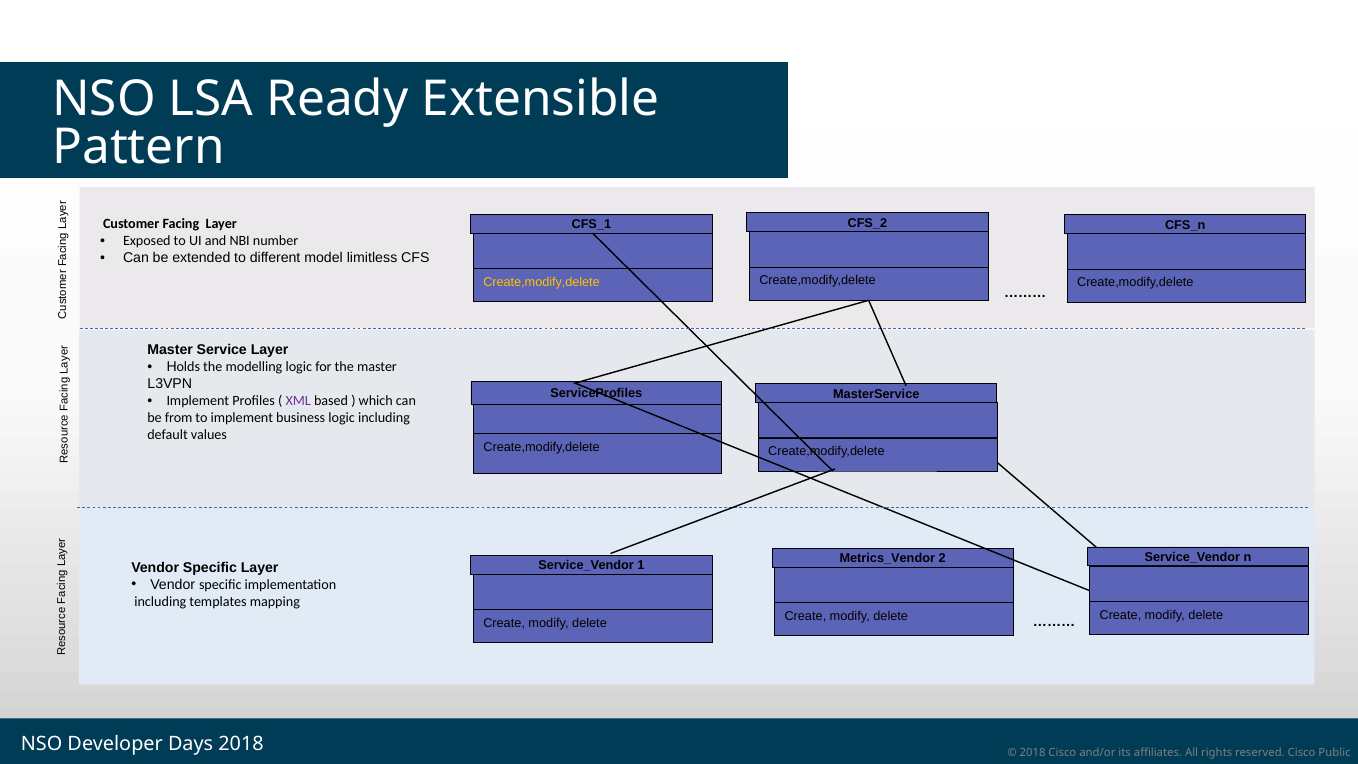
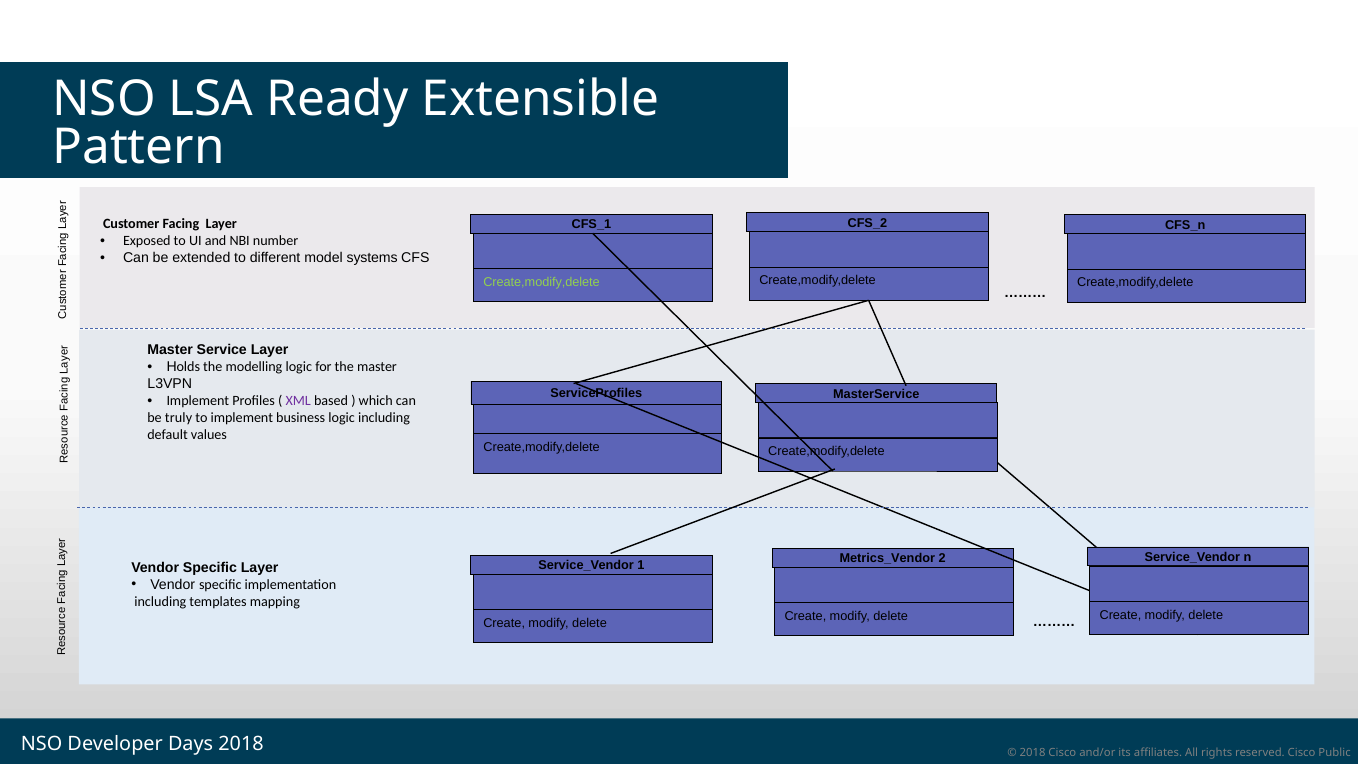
limitless: limitless -> systems
Create,modify,delete at (542, 282) colour: yellow -> light green
from: from -> truly
